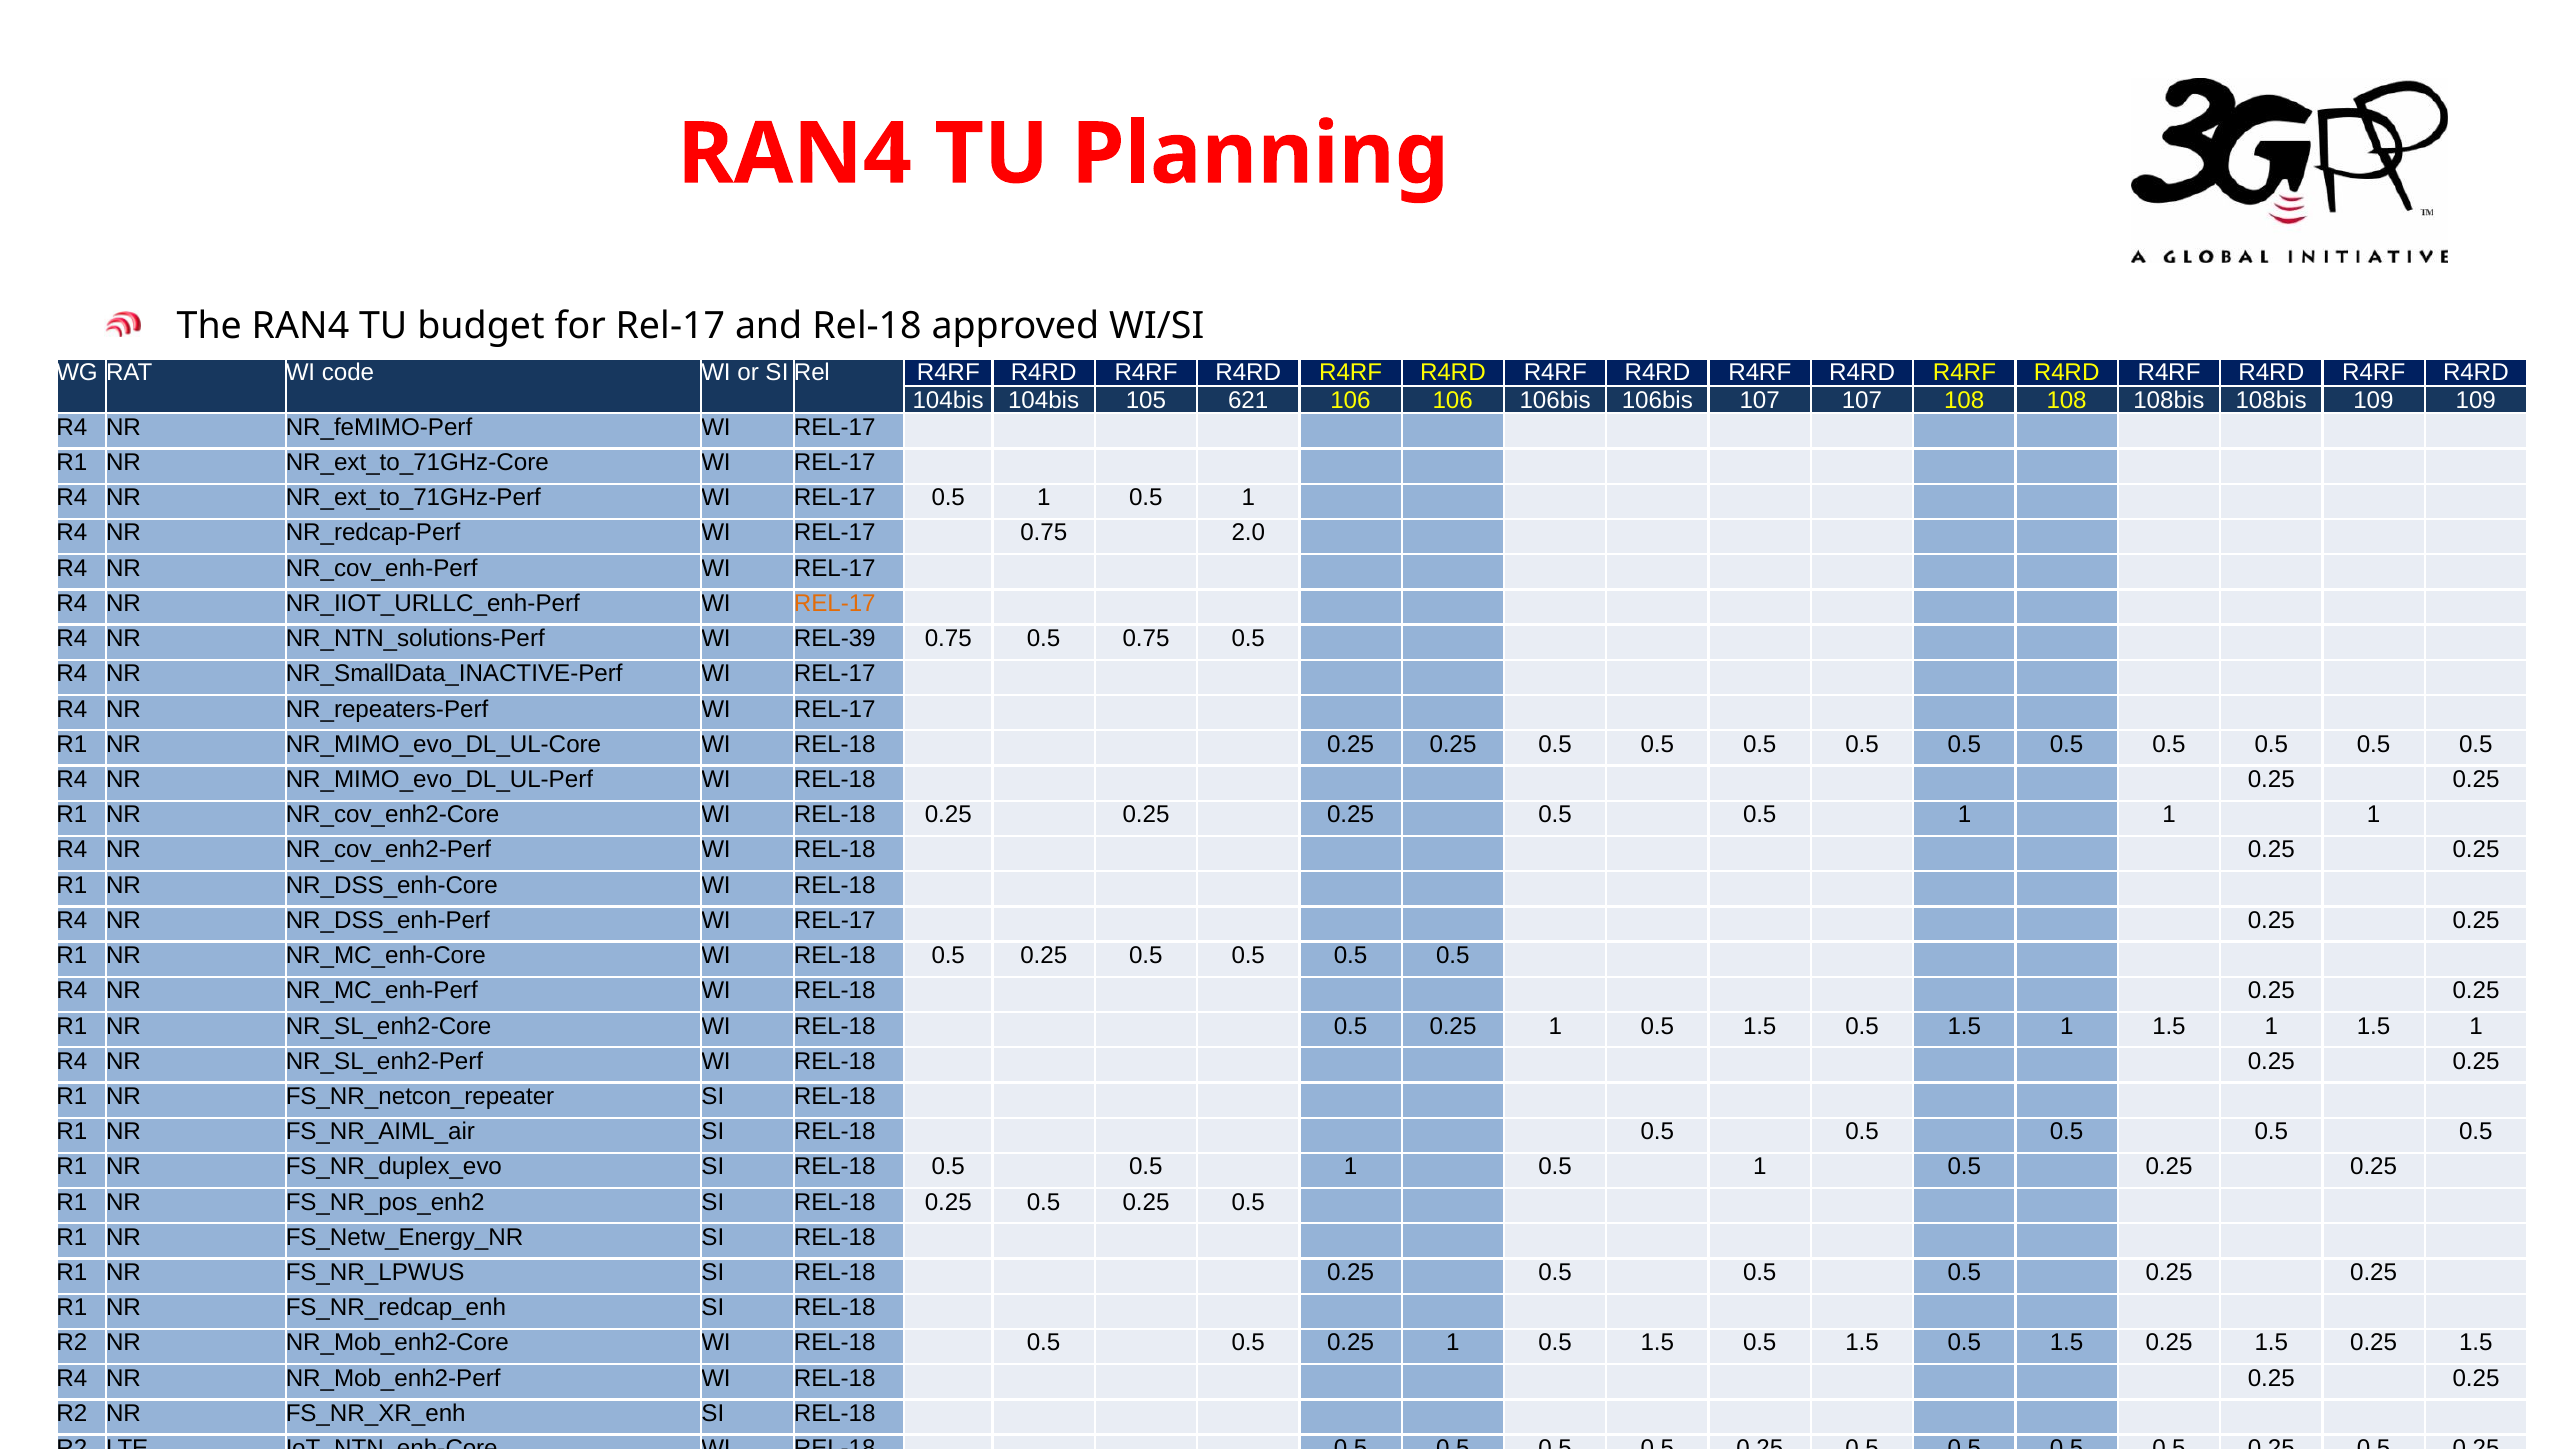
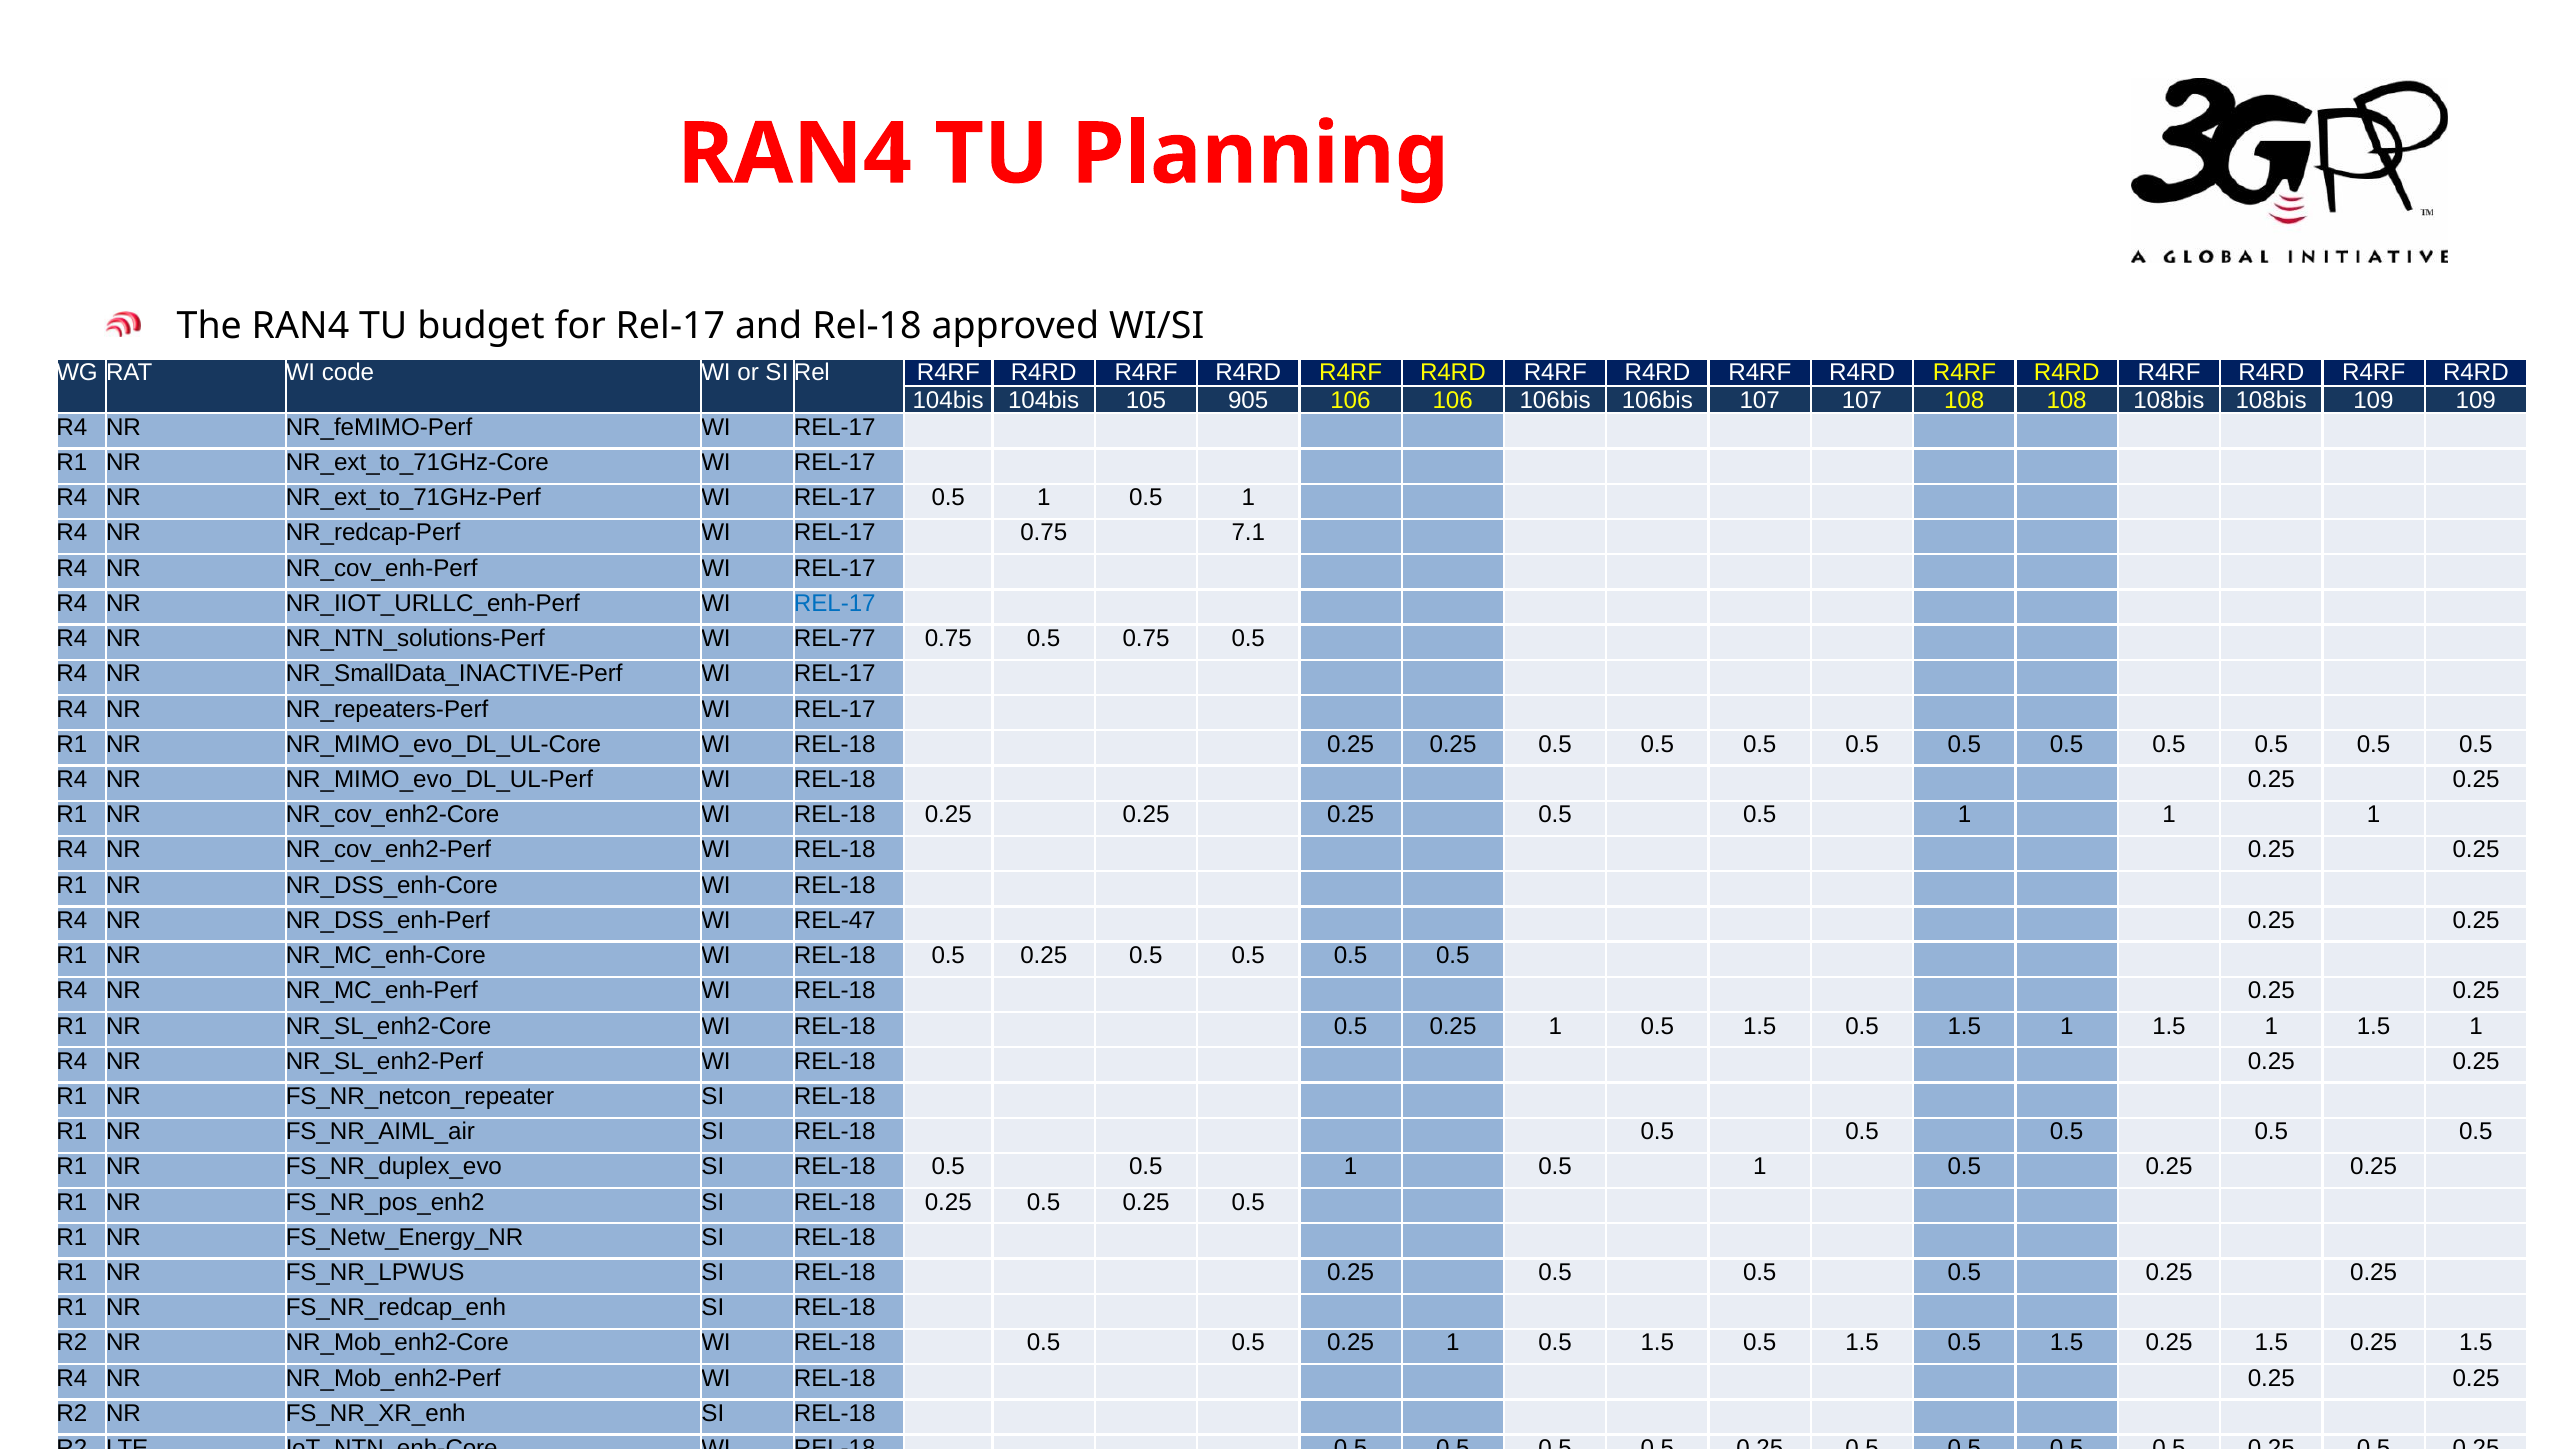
621: 621 -> 905
2.0: 2.0 -> 7.1
REL-17 at (835, 603) colour: orange -> blue
REL-39: REL-39 -> REL-77
REL-17 at (835, 920): REL-17 -> REL-47
